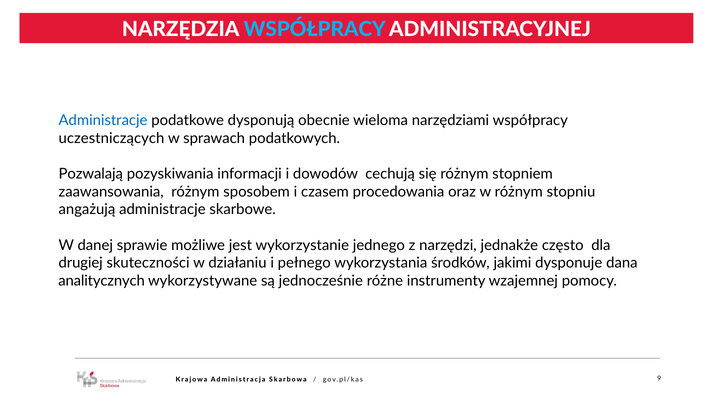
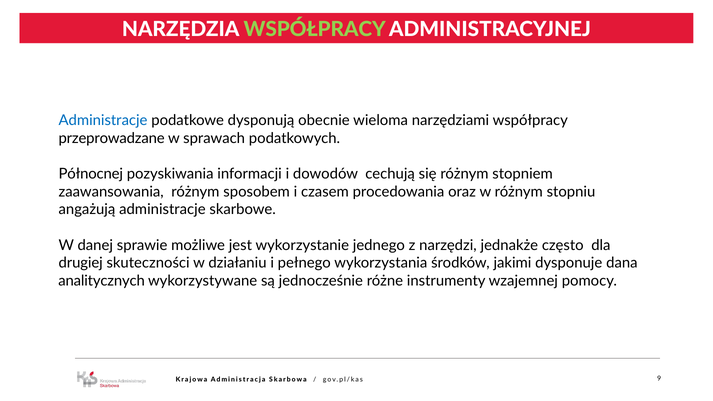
WSPÓŁPRACY at (315, 29) colour: light blue -> light green
uczestniczących: uczestniczących -> przeprowadzane
Pozwalają: Pozwalają -> Północnej
